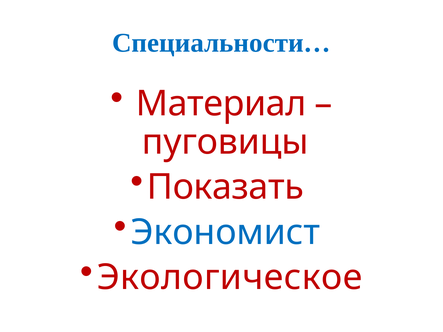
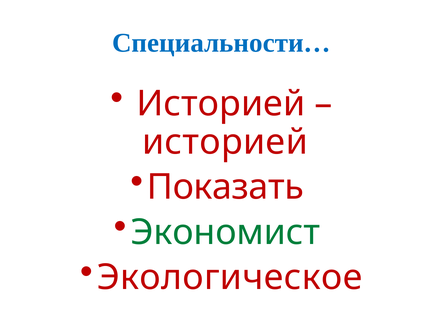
Материал at (221, 104): Материал -> Историей
пуговицы at (225, 142): пуговицы -> историей
Экономист colour: blue -> green
